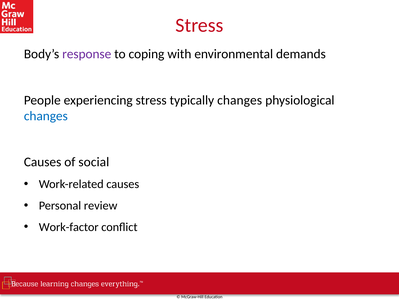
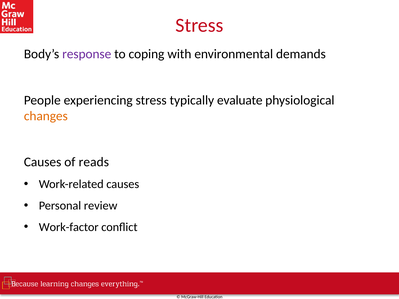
typically changes: changes -> evaluate
changes at (46, 116) colour: blue -> orange
social: social -> reads
